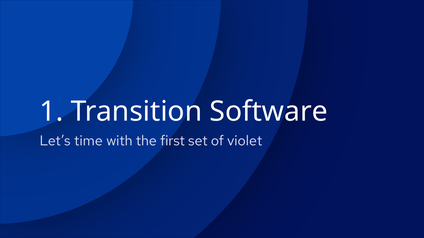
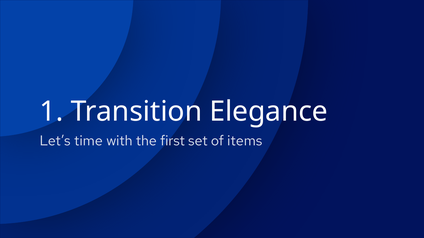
Software: Software -> Elegance
violet: violet -> items
